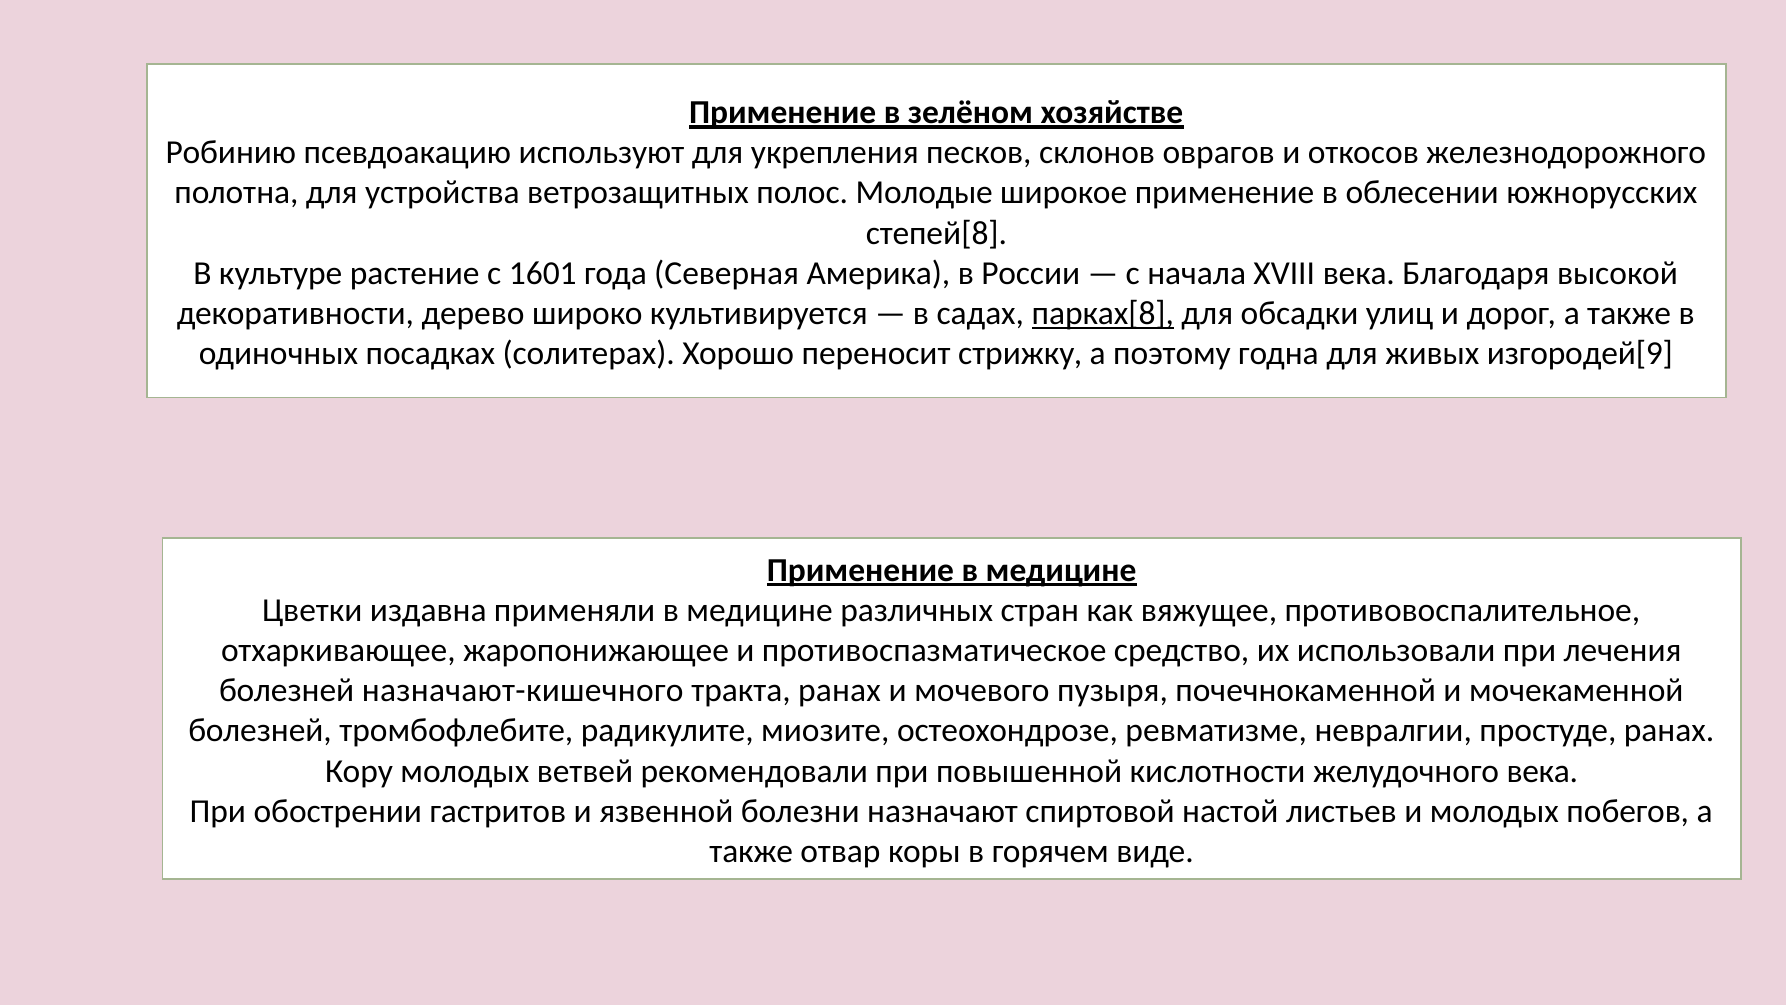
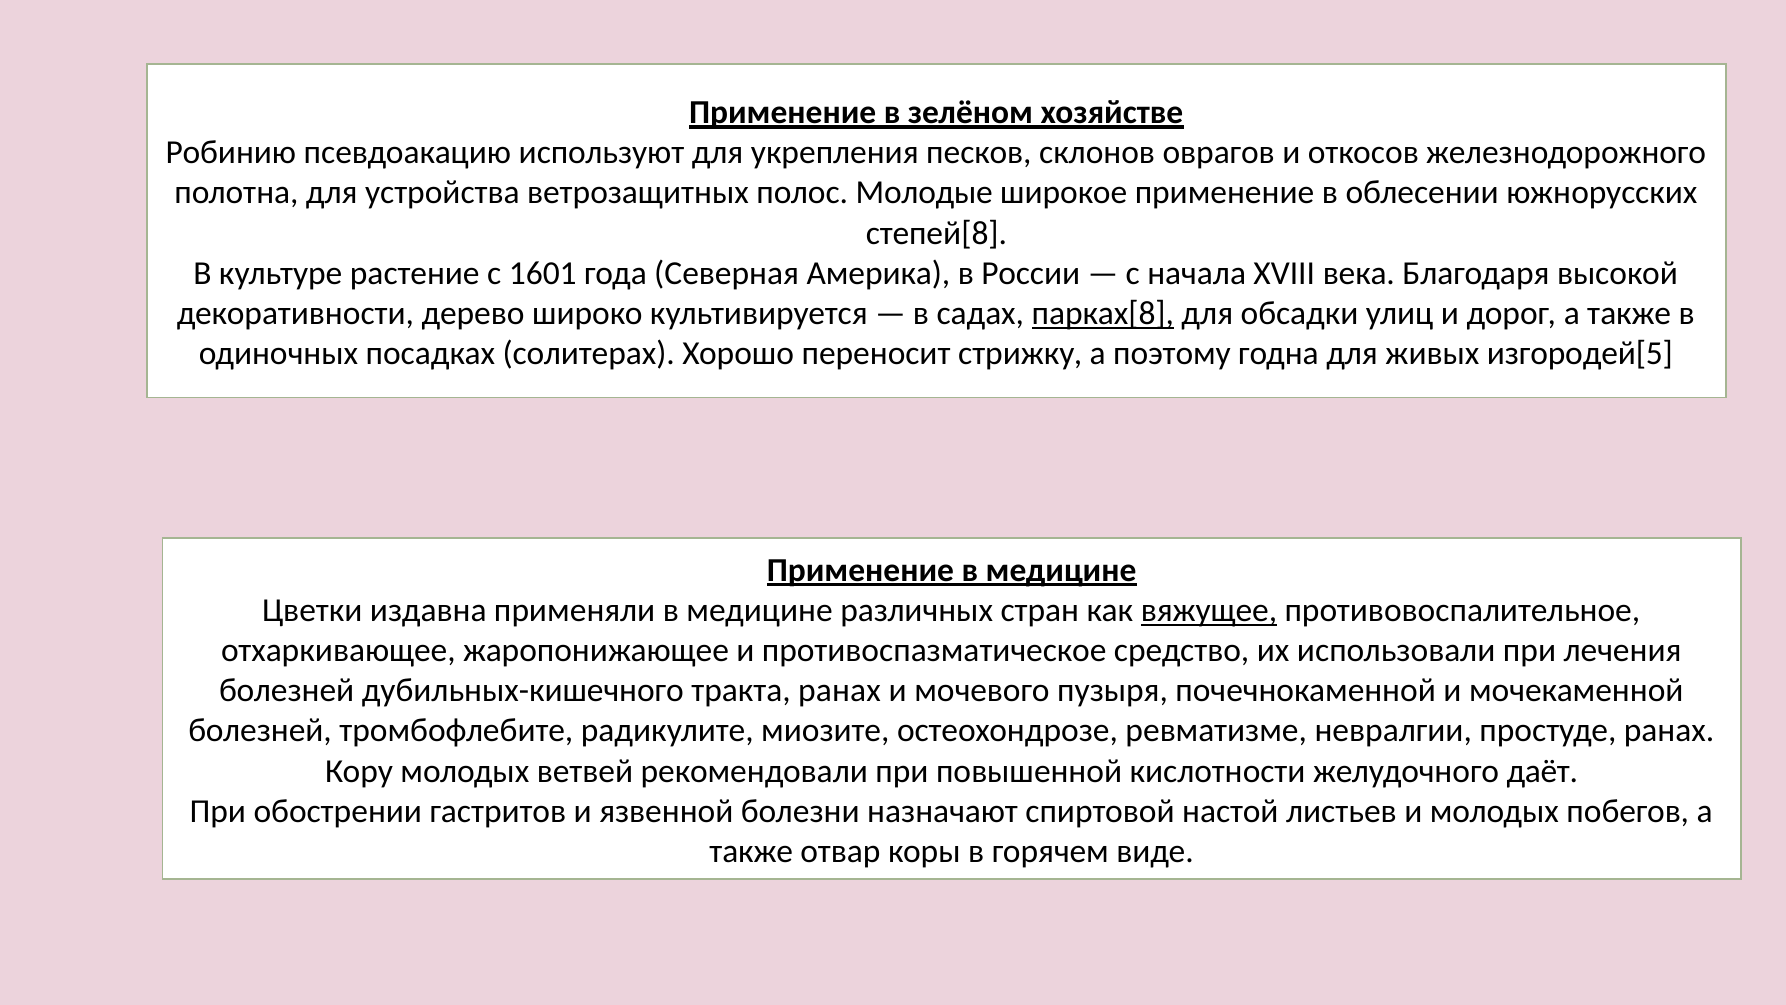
изгородей[9: изгородей[9 -> изгородей[5
вяжущее underline: none -> present
назначают-кишечного: назначают-кишечного -> дубильных-кишечного
желудочного века: века -> даёт
